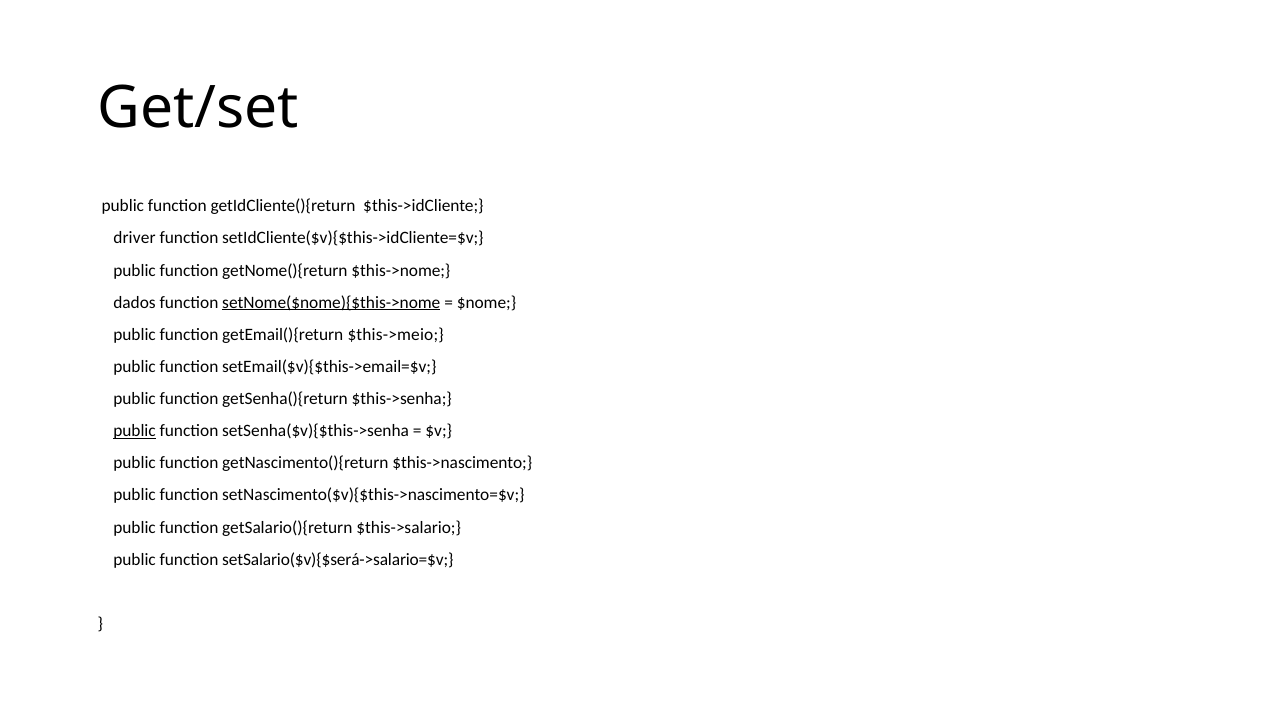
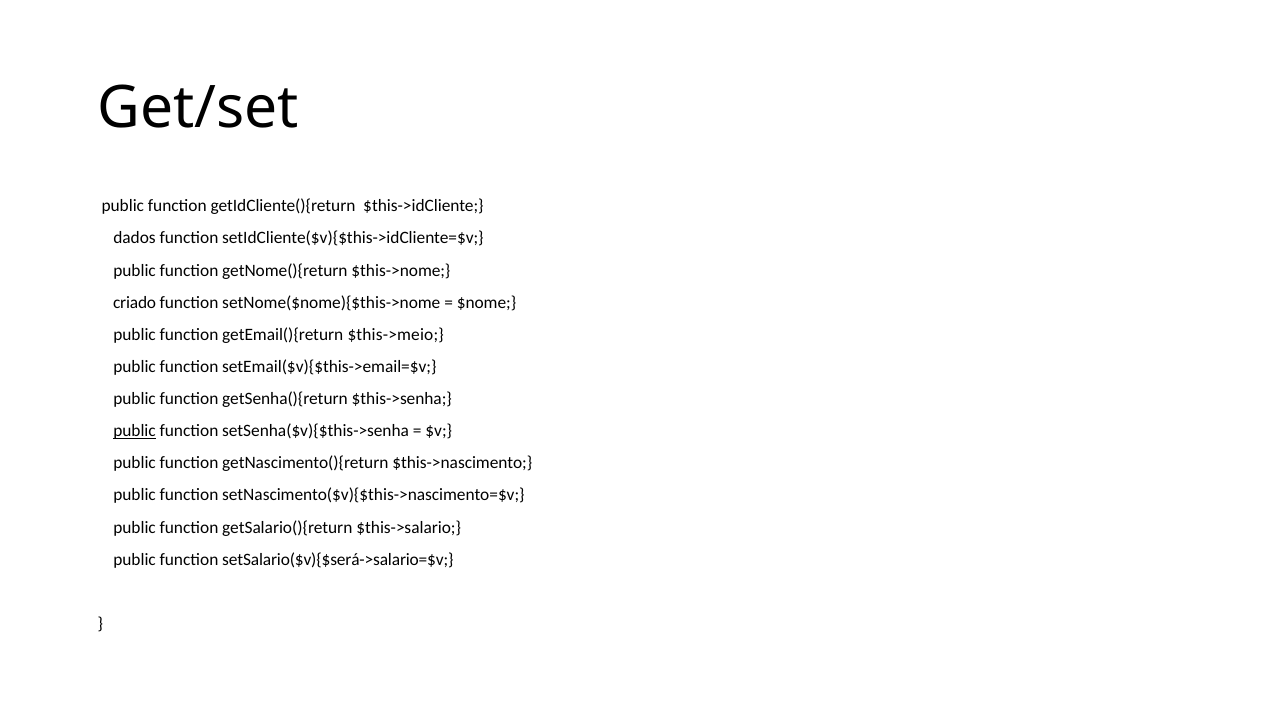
driver: driver -> dados
dados: dados -> criado
setNome($nome){$this->nome underline: present -> none
